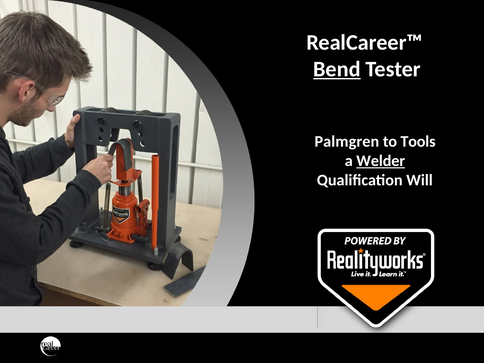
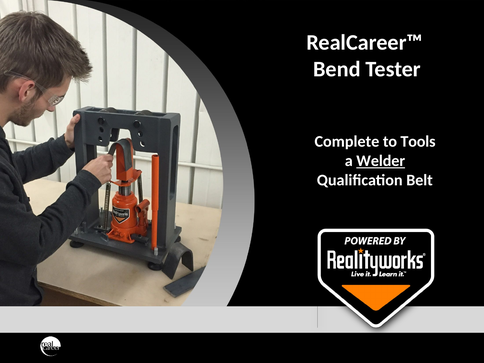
Bend underline: present -> none
Palmgren: Palmgren -> Complete
Will: Will -> Belt
